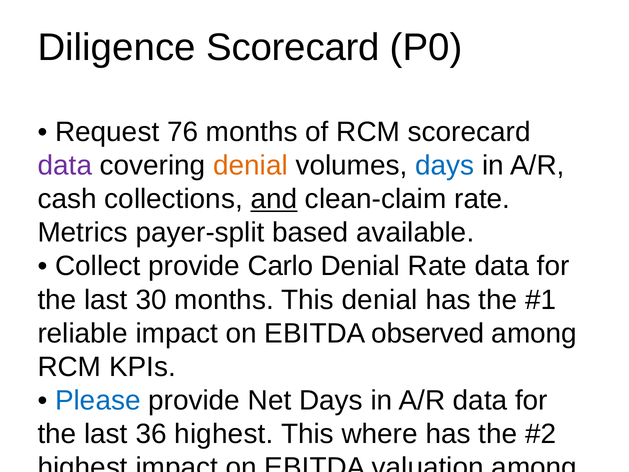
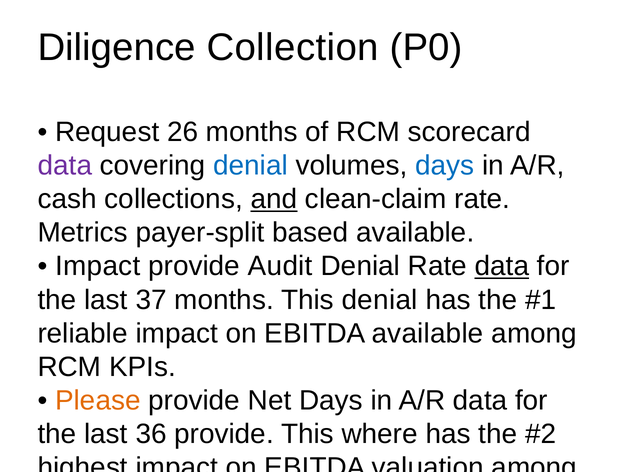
Diligence Scorecard: Scorecard -> Collection
76: 76 -> 26
denial at (251, 165) colour: orange -> blue
Collect at (98, 266): Collect -> Impact
Carlo: Carlo -> Audit
data at (502, 266) underline: none -> present
30: 30 -> 37
EBITDA observed: observed -> available
Please at (98, 400) colour: blue -> orange
36 highest: highest -> provide
